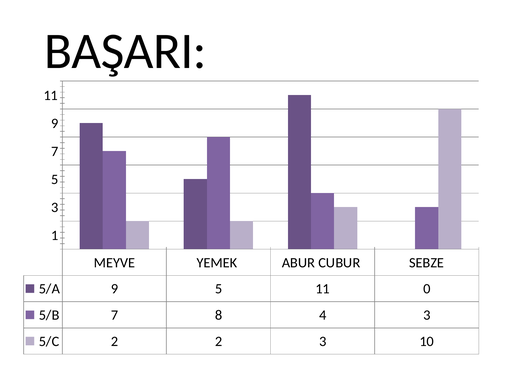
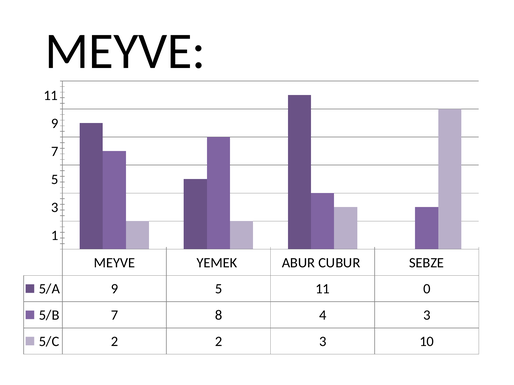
BAŞARI at (125, 51): BAŞARI -> MEYVE
